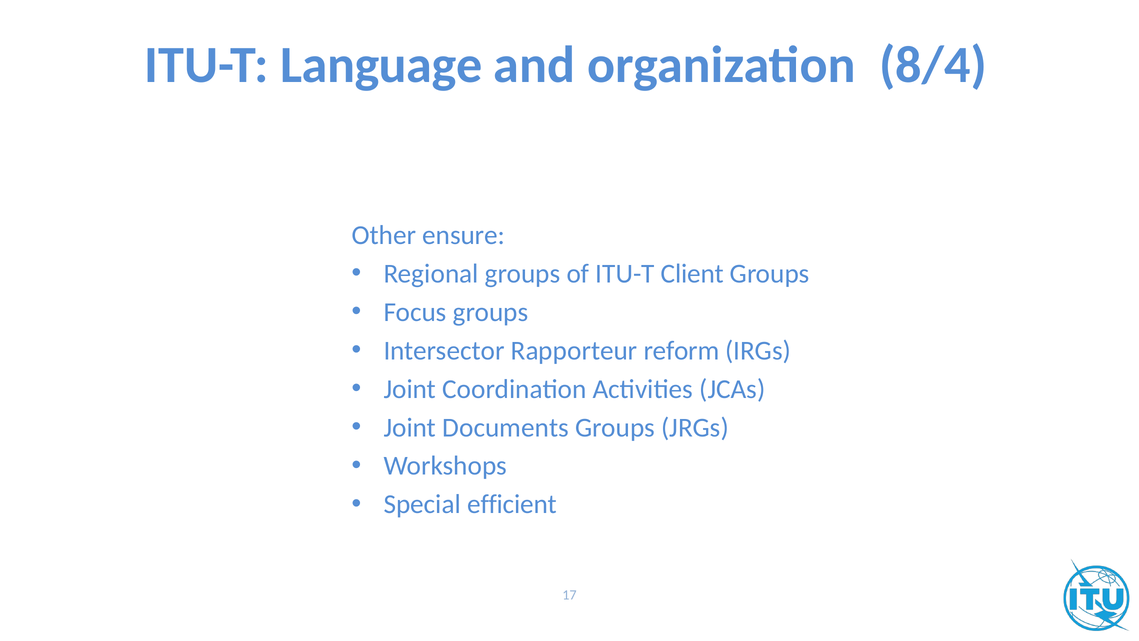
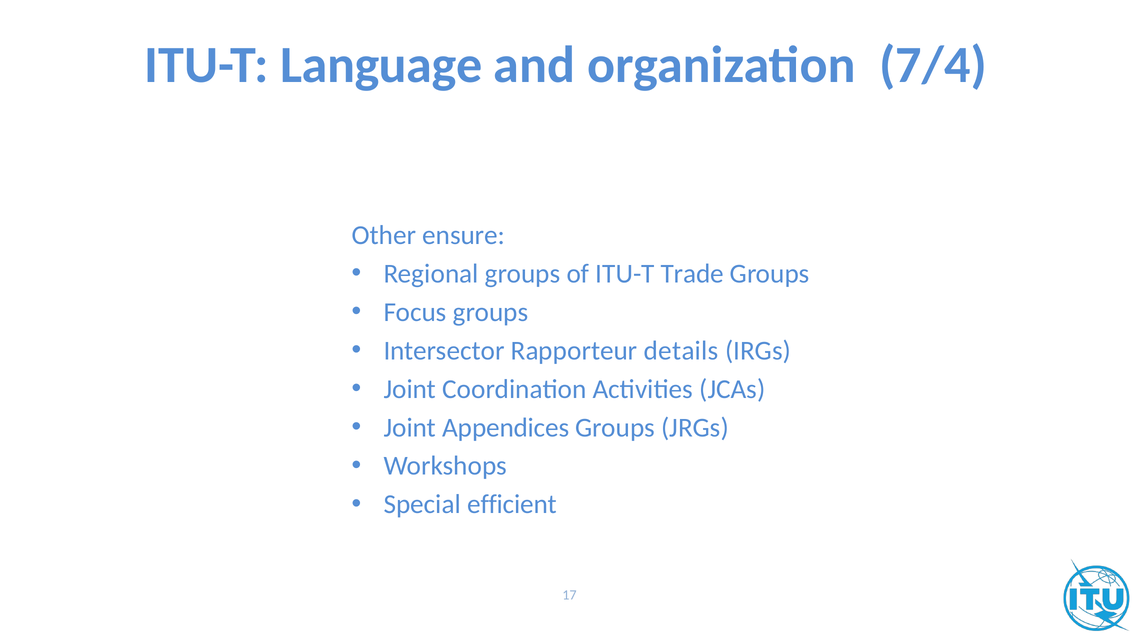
8/4: 8/4 -> 7/4
Client: Client -> Trade
reform: reform -> details
Documents: Documents -> Appendices
